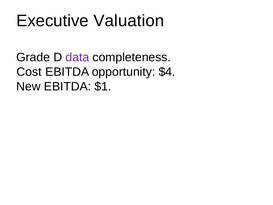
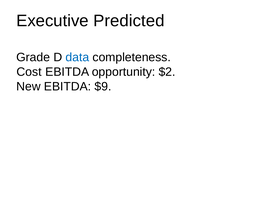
Valuation: Valuation -> Predicted
data colour: purple -> blue
$4: $4 -> $2
$1: $1 -> $9
